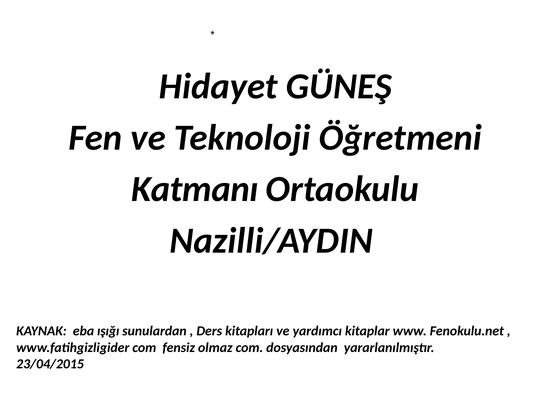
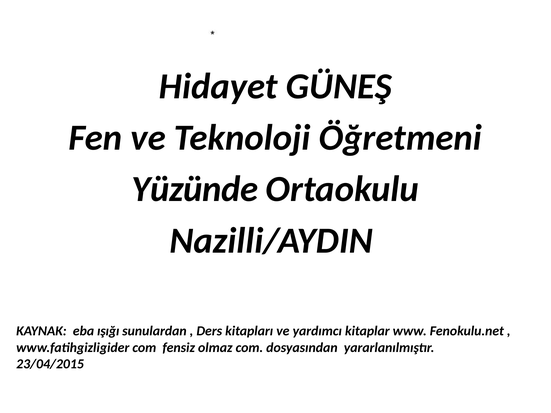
Katmanı: Katmanı -> Yüzünde
